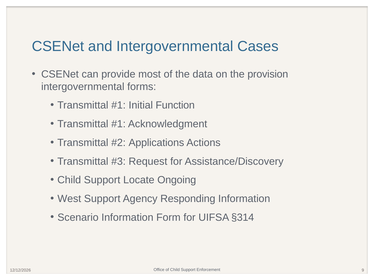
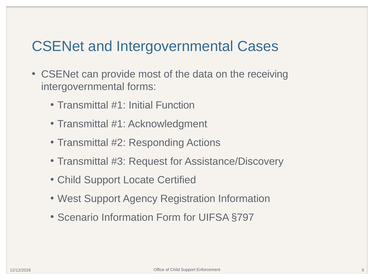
provision: provision -> receiving
Applications: Applications -> Responding
Ongoing: Ongoing -> Certified
Responding: Responding -> Registration
§314: §314 -> §797
